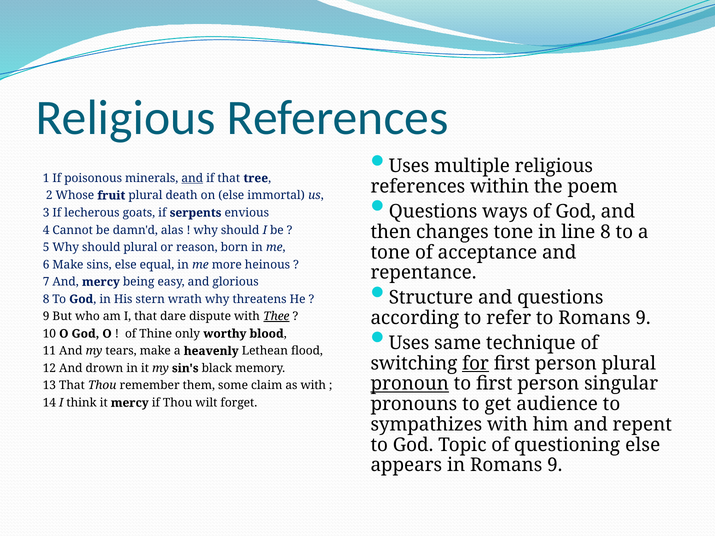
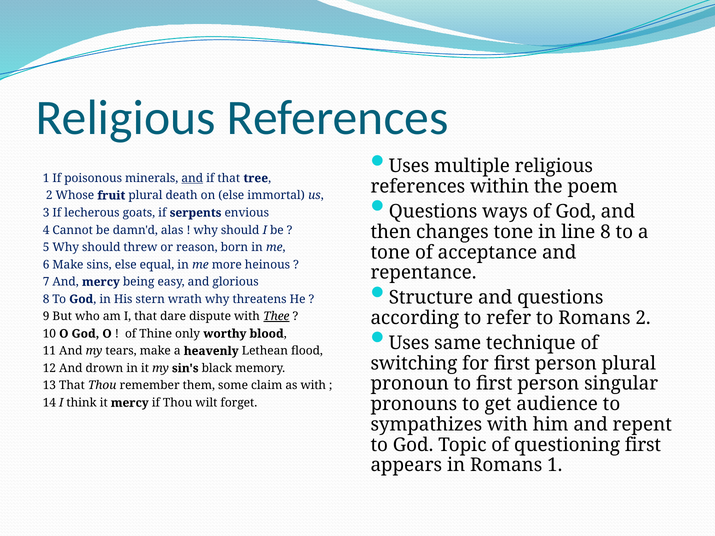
should plural: plural -> threw
to Romans 9: 9 -> 2
for underline: present -> none
pronoun underline: present -> none
questioning else: else -> first
in Romans 9: 9 -> 1
